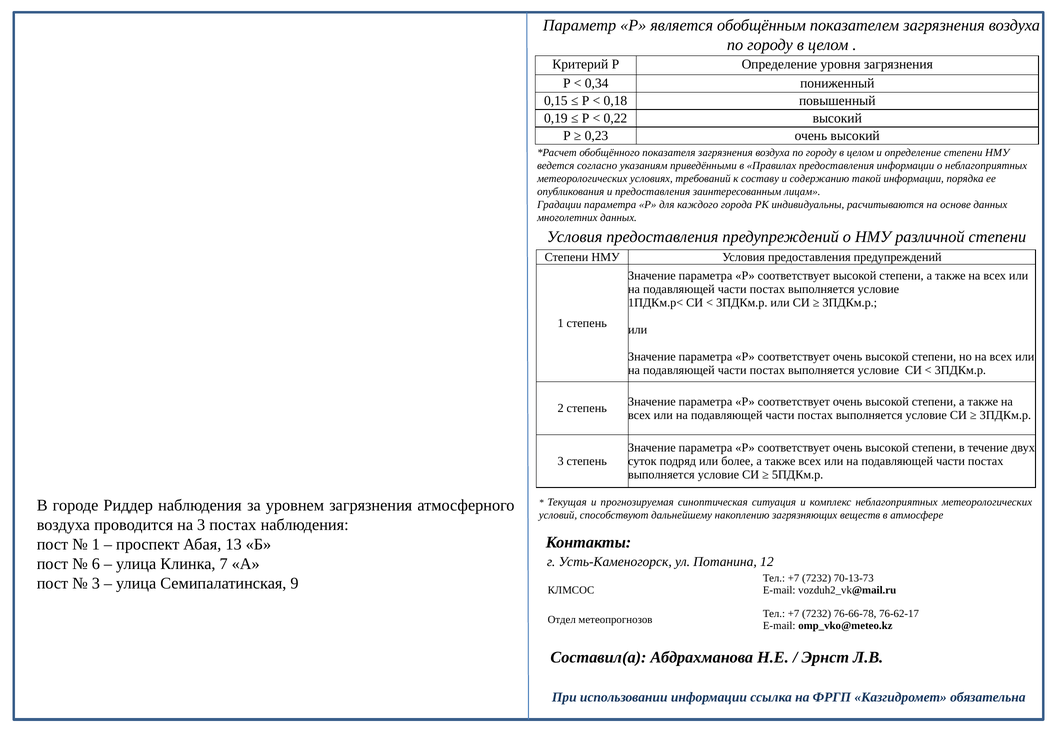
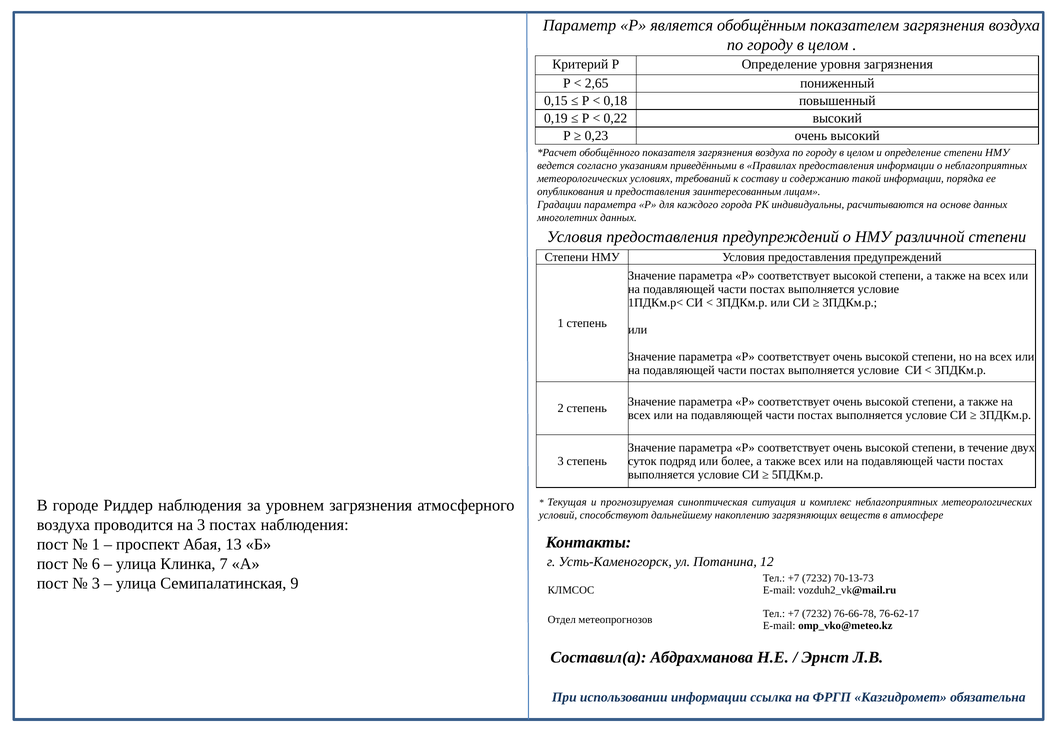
0,34: 0,34 -> 2,65
